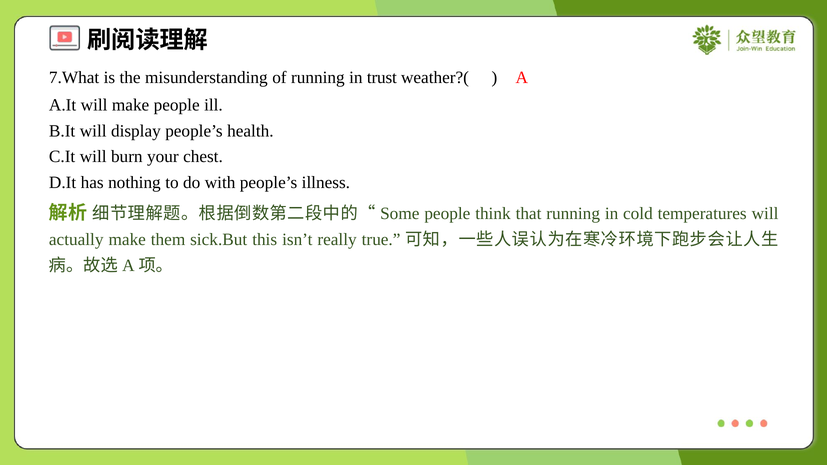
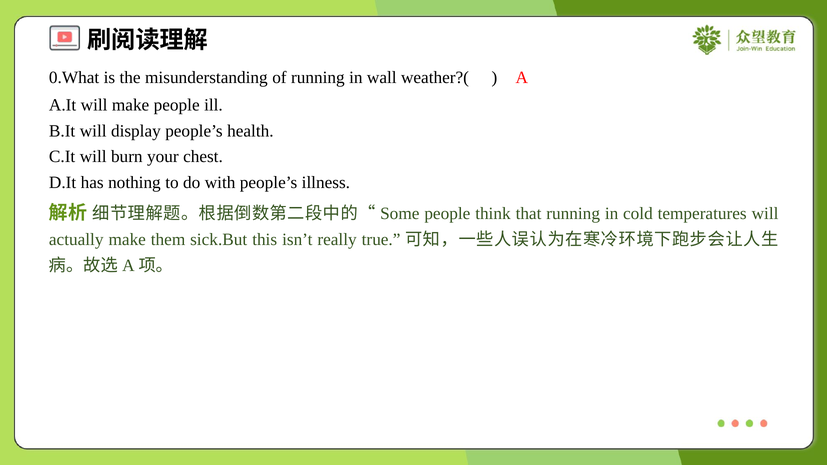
7.What: 7.What -> 0.What
trust: trust -> wall
